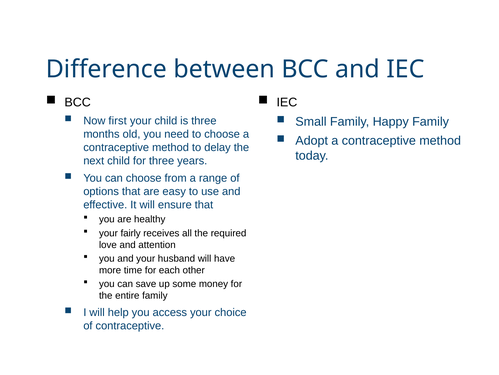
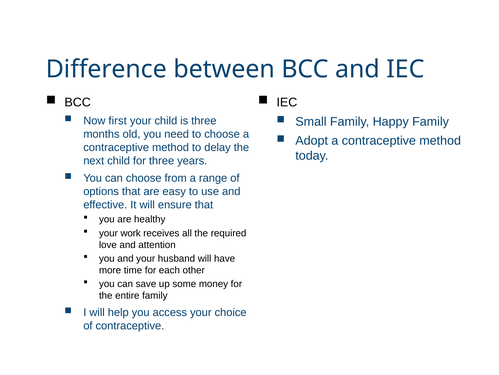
fairly: fairly -> work
